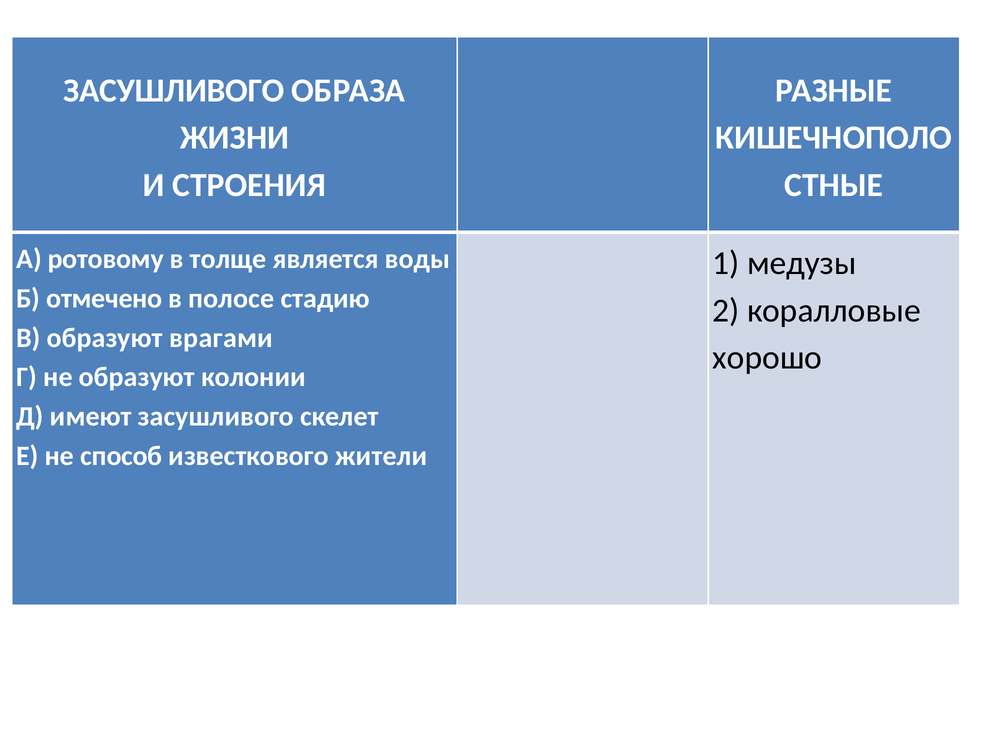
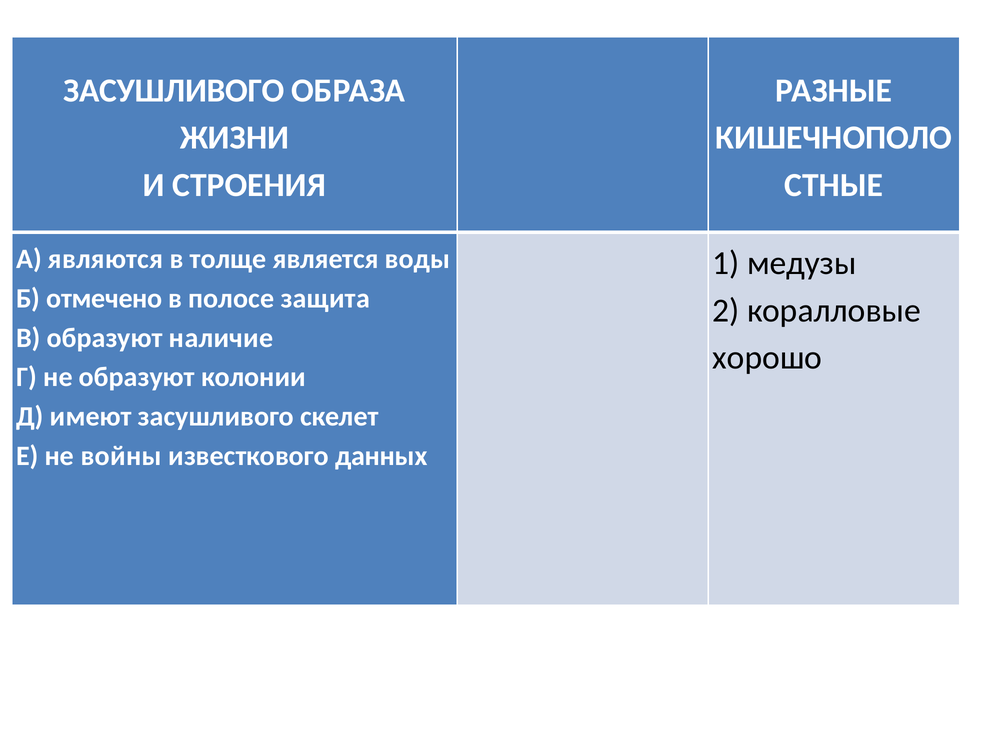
ротовому: ротовому -> являются
стадию: стадию -> защита
врагами: врагами -> наличие
способ: способ -> войны
жители: жители -> данных
